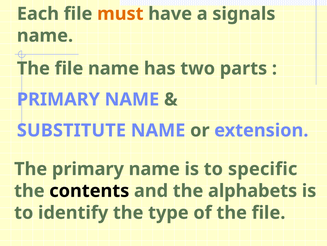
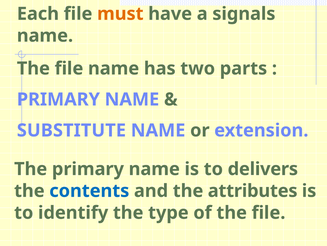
specific: specific -> delivers
contents colour: black -> blue
alphabets: alphabets -> attributes
